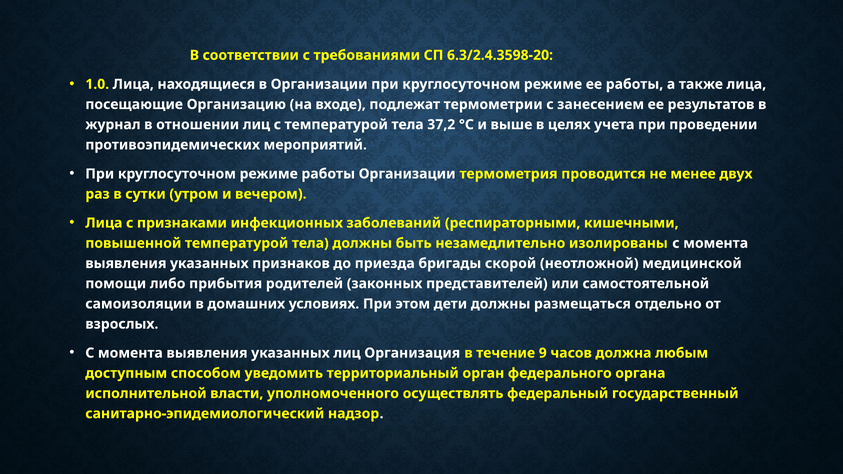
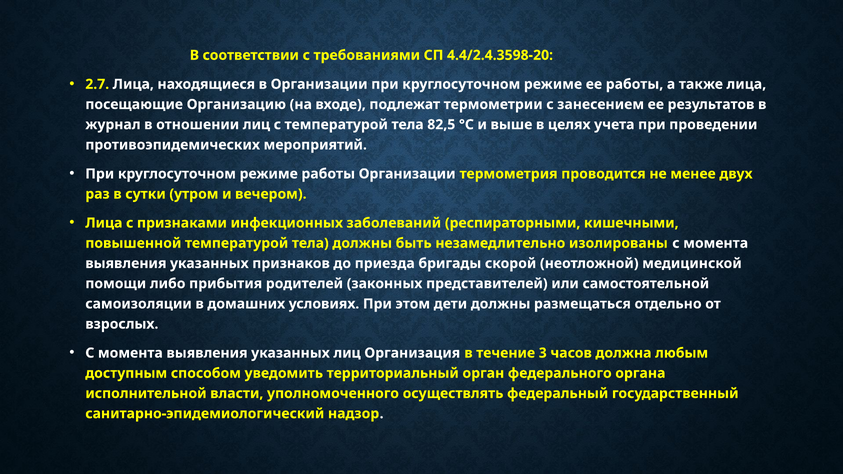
6.3/2.4.3598-20: 6.3/2.4.3598-20 -> 4.4/2.4.3598-20
1.0: 1.0 -> 2.7
37,2: 37,2 -> 82,5
9: 9 -> 3
